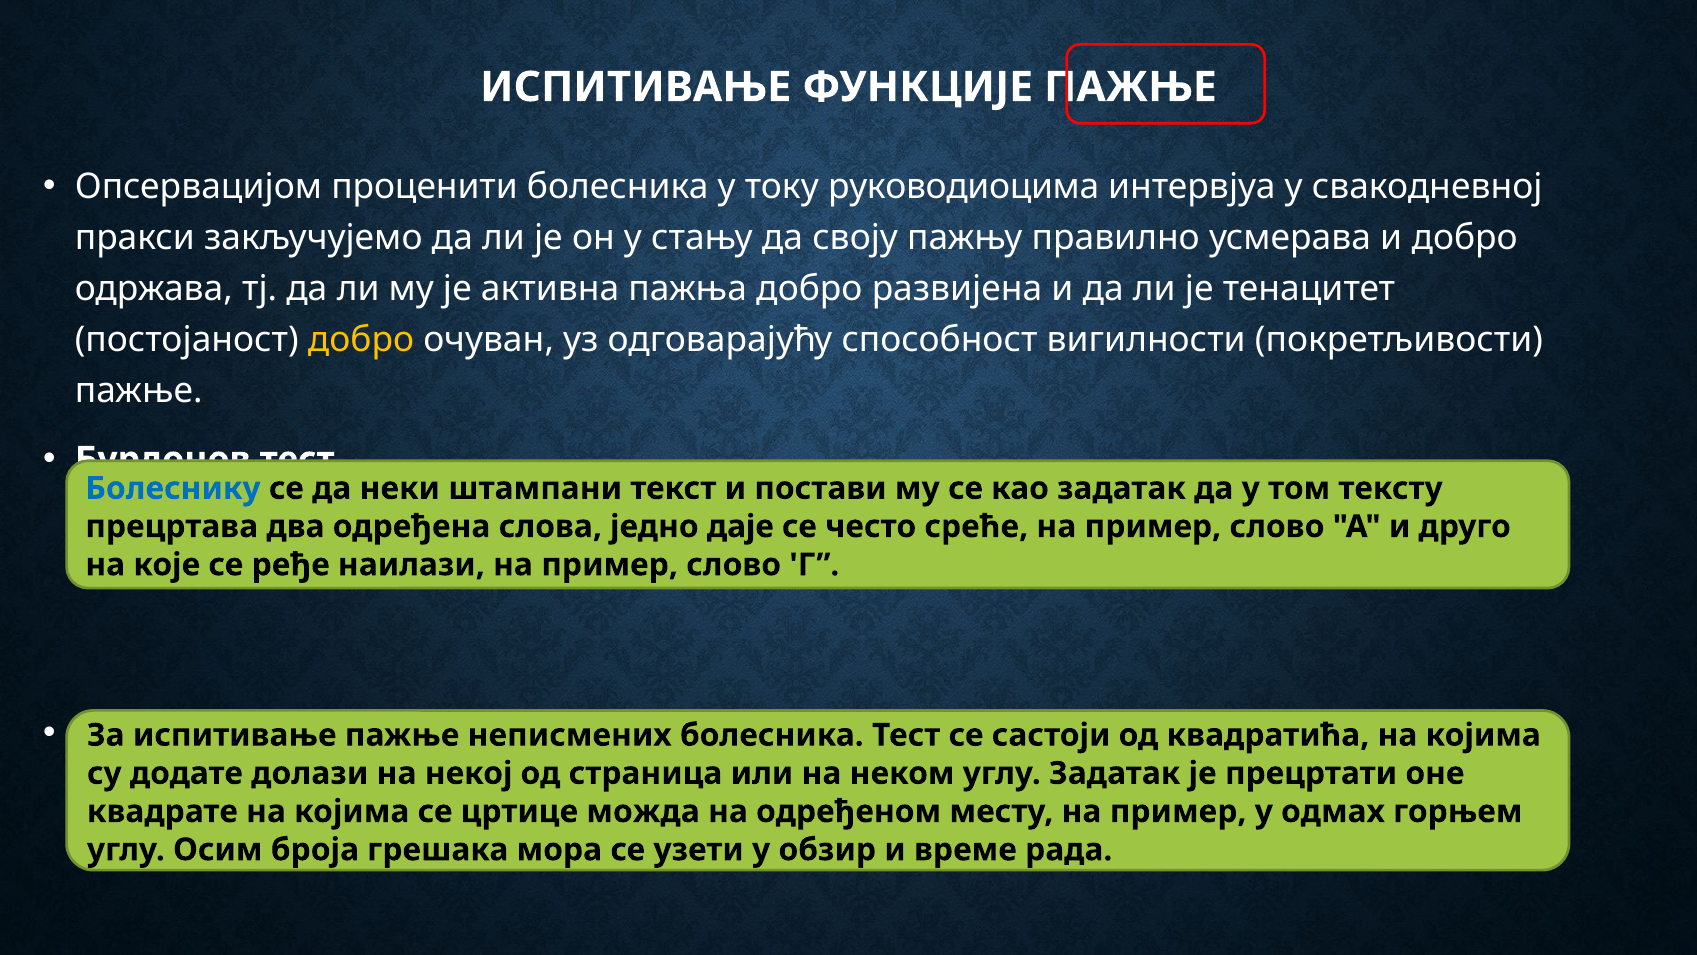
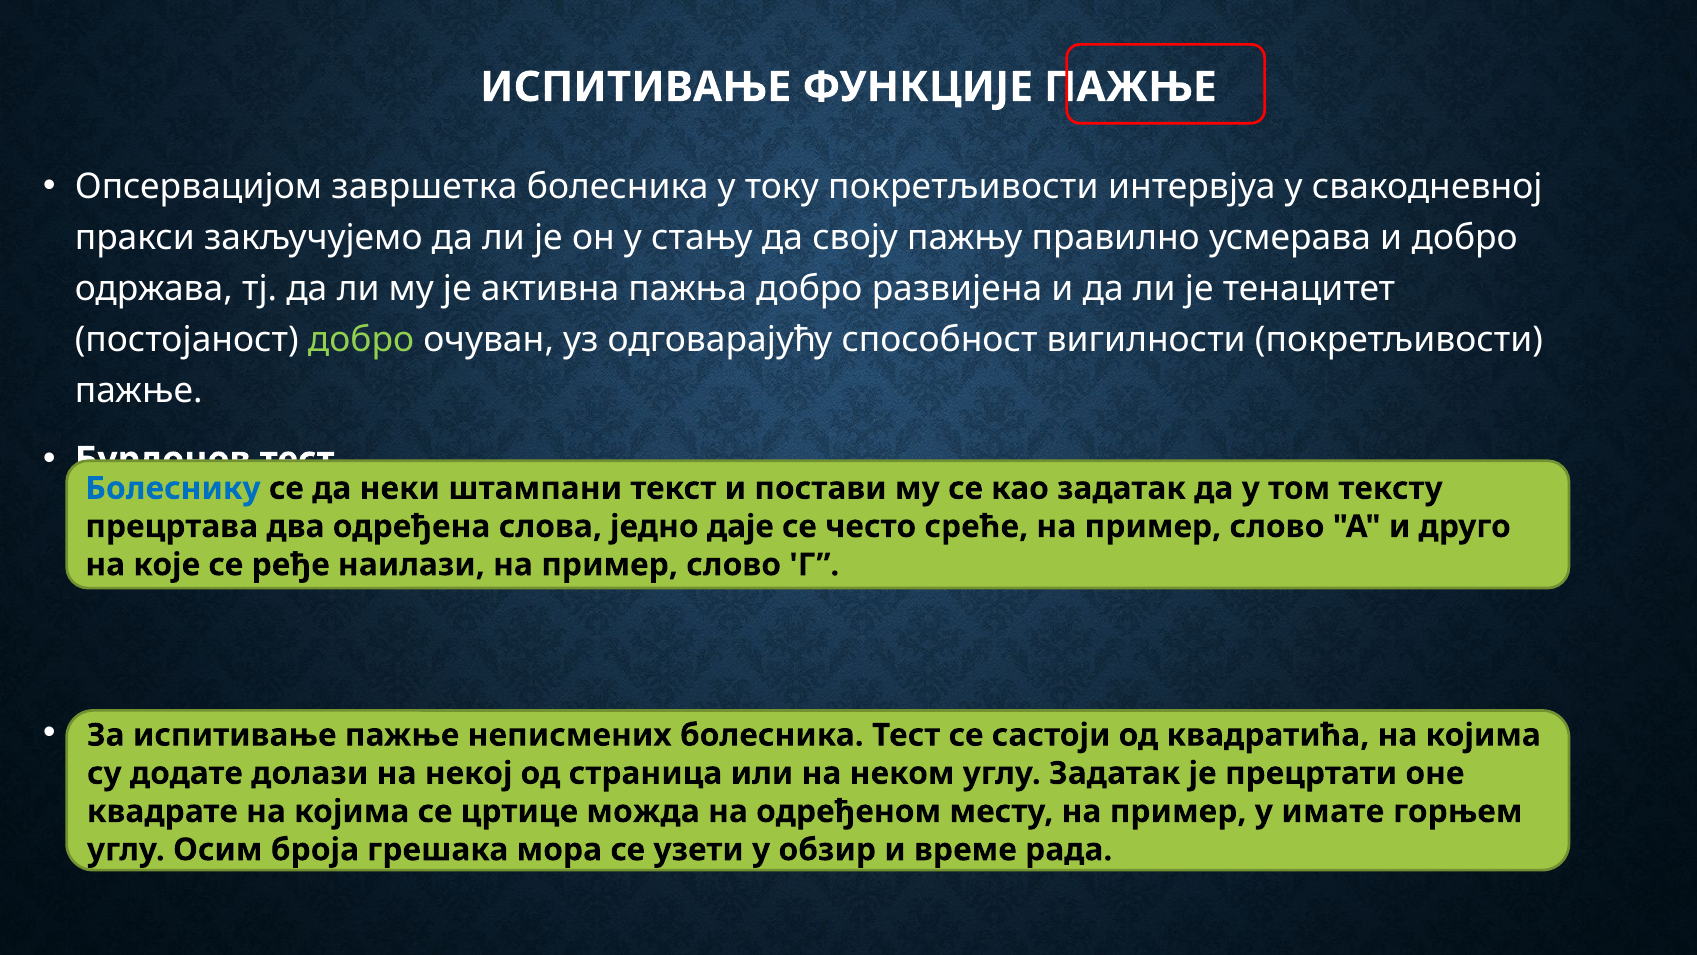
проценити: проценити -> завршетка
току руководиоцима: руководиоцима -> покретљивости
добро at (361, 340) colour: yellow -> light green
одмах: одмах -> имате
